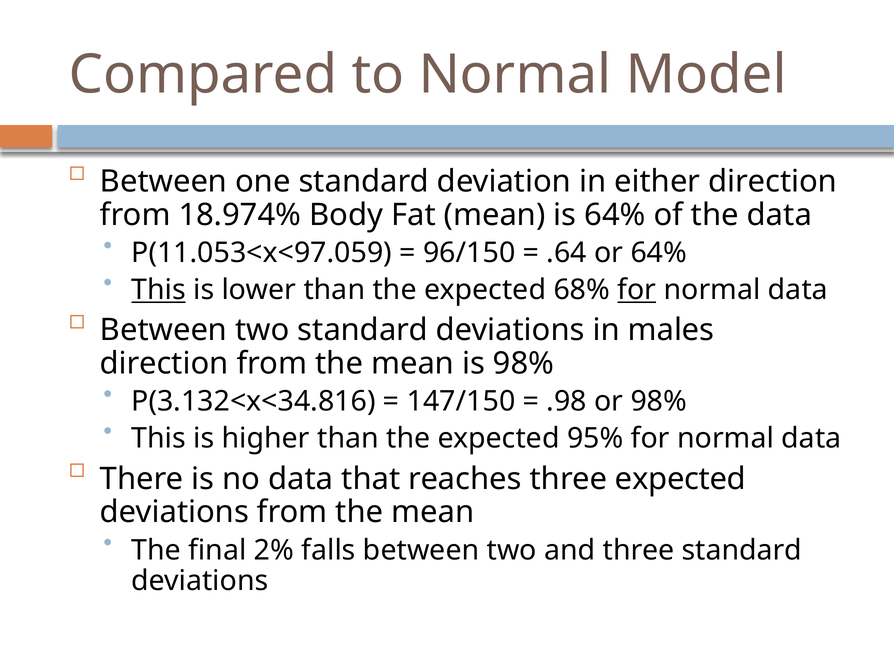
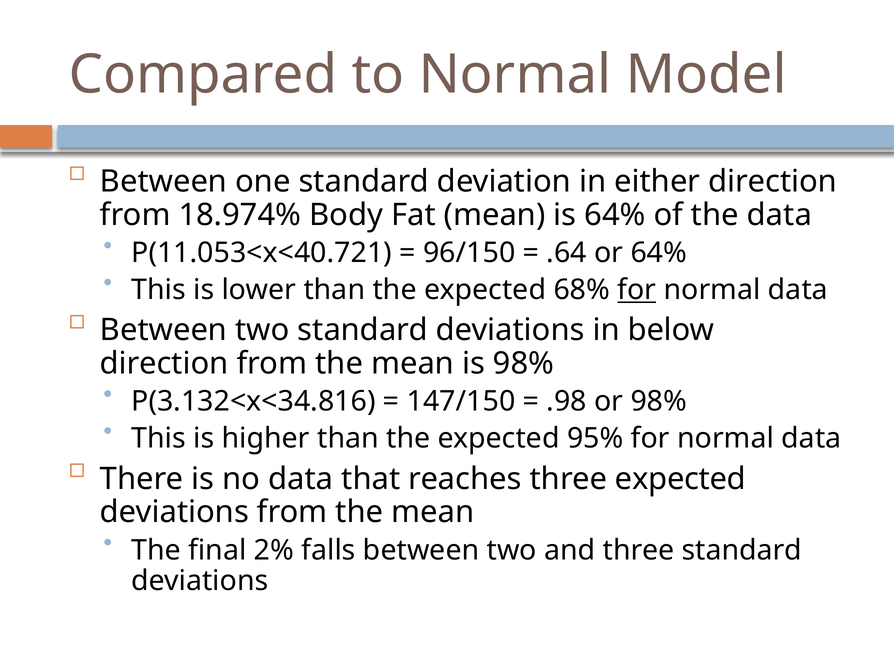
P(11.053<x<97.059: P(11.053<x<97.059 -> P(11.053<x<40.721
This at (159, 290) underline: present -> none
males: males -> below
